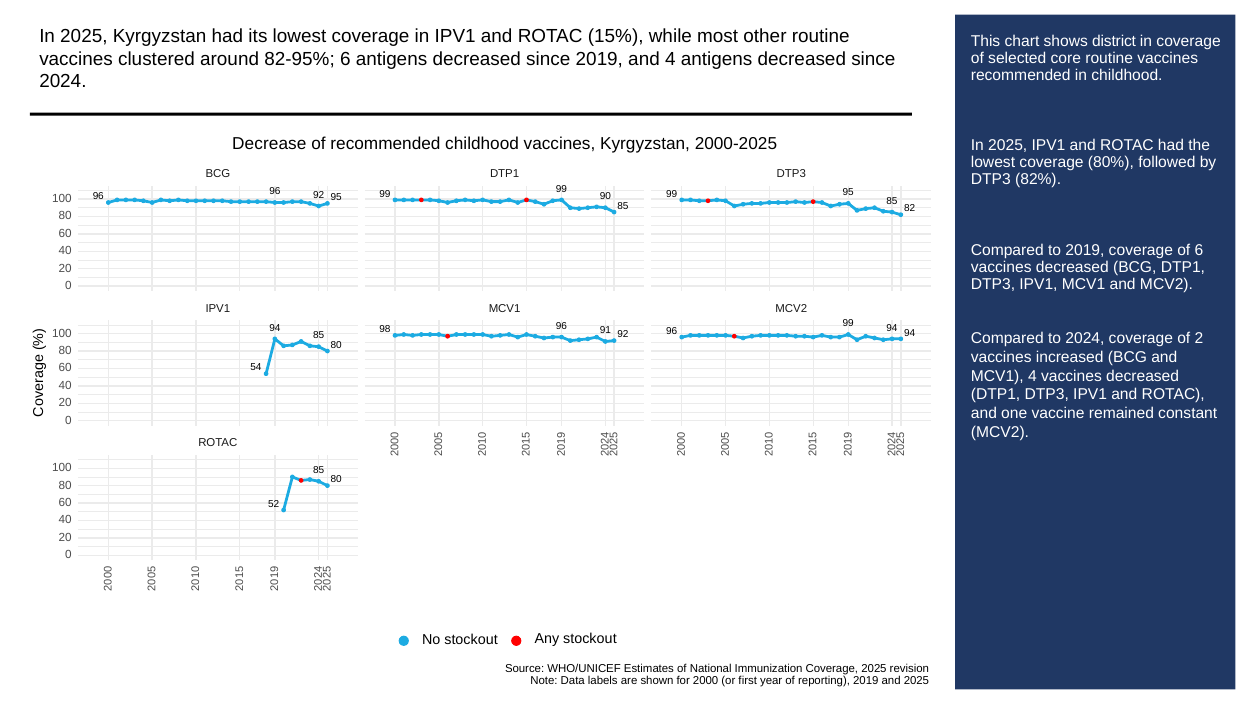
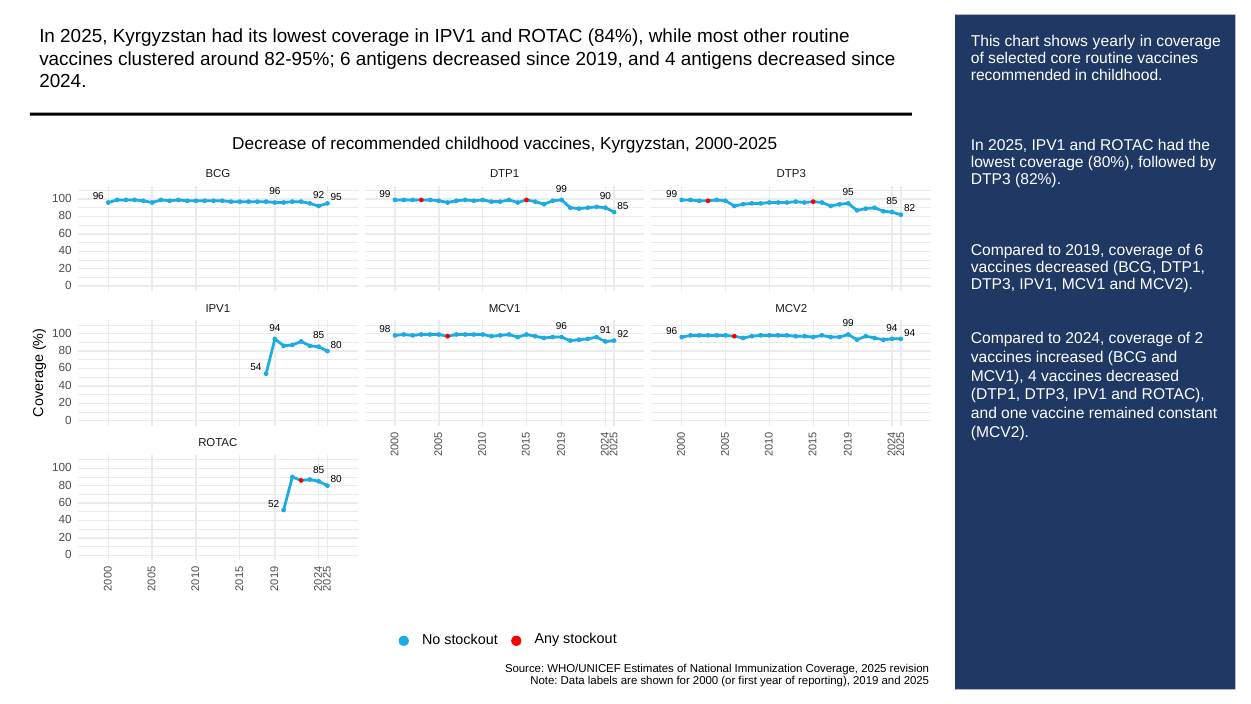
15%: 15% -> 84%
district: district -> yearly
